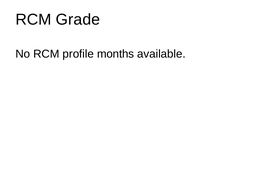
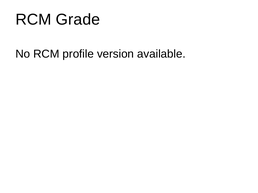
months: months -> version
